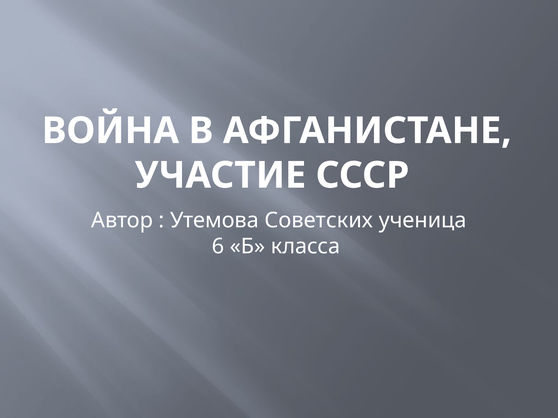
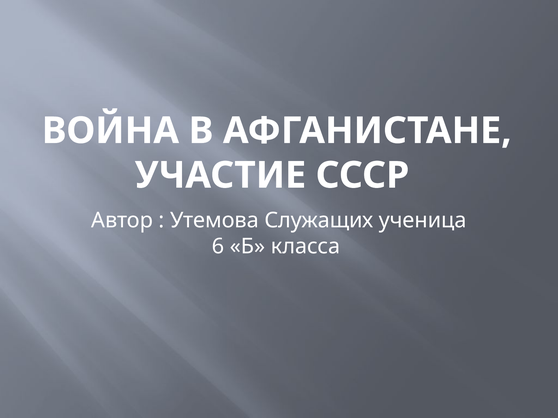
Советских: Советских -> Служащих
